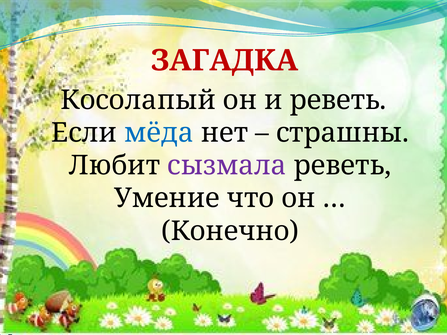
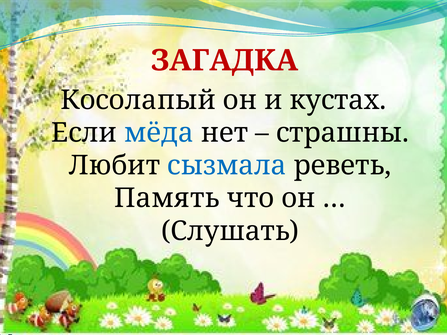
и реветь: реветь -> кустах
сызмала colour: purple -> blue
Умение: Умение -> Память
Конечно: Конечно -> Слушать
